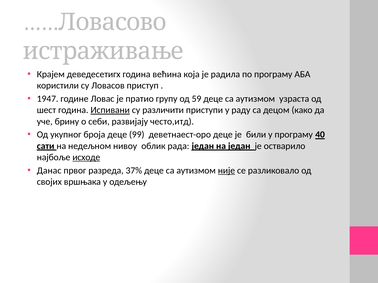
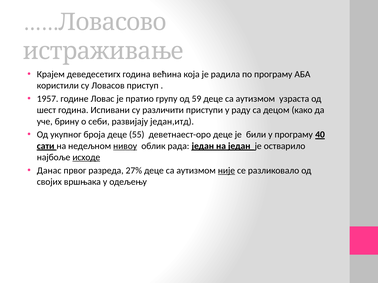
1947: 1947 -> 1957
Испивани underline: present -> none
често,итд: често,итд -> један,итд
99: 99 -> 55
нивоу underline: none -> present
37%: 37% -> 27%
